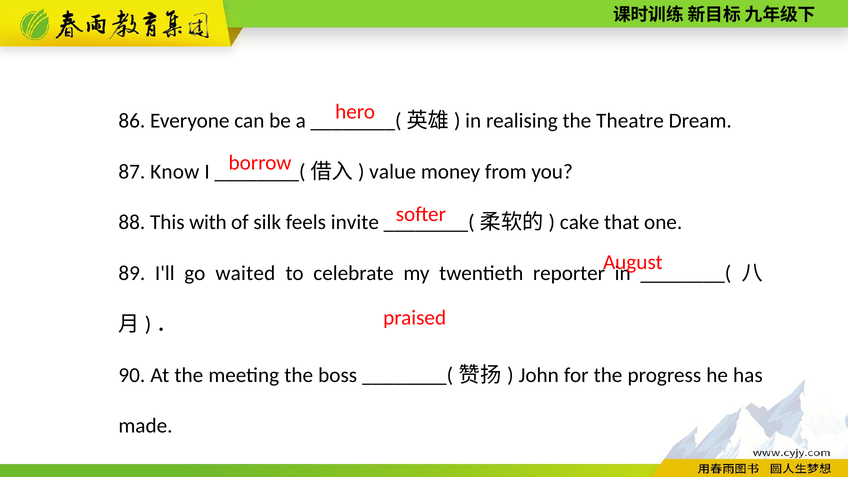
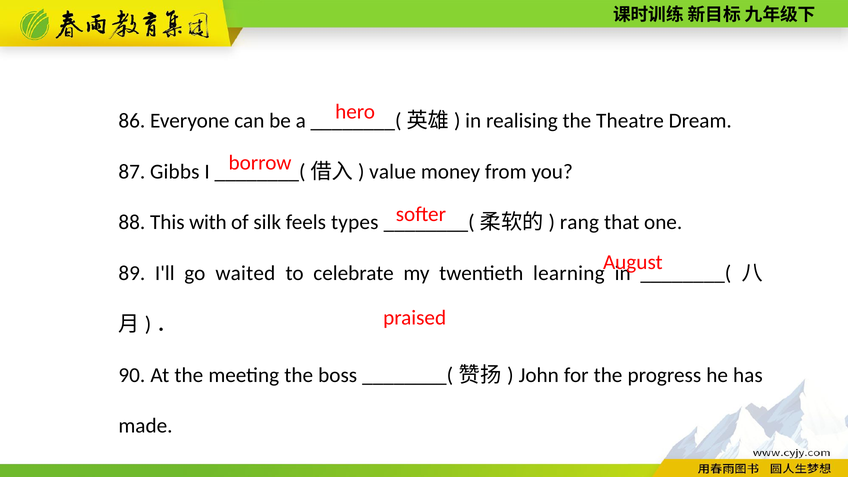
Know: Know -> Gibbs
invite: invite -> types
cake: cake -> rang
reporter: reporter -> learning
